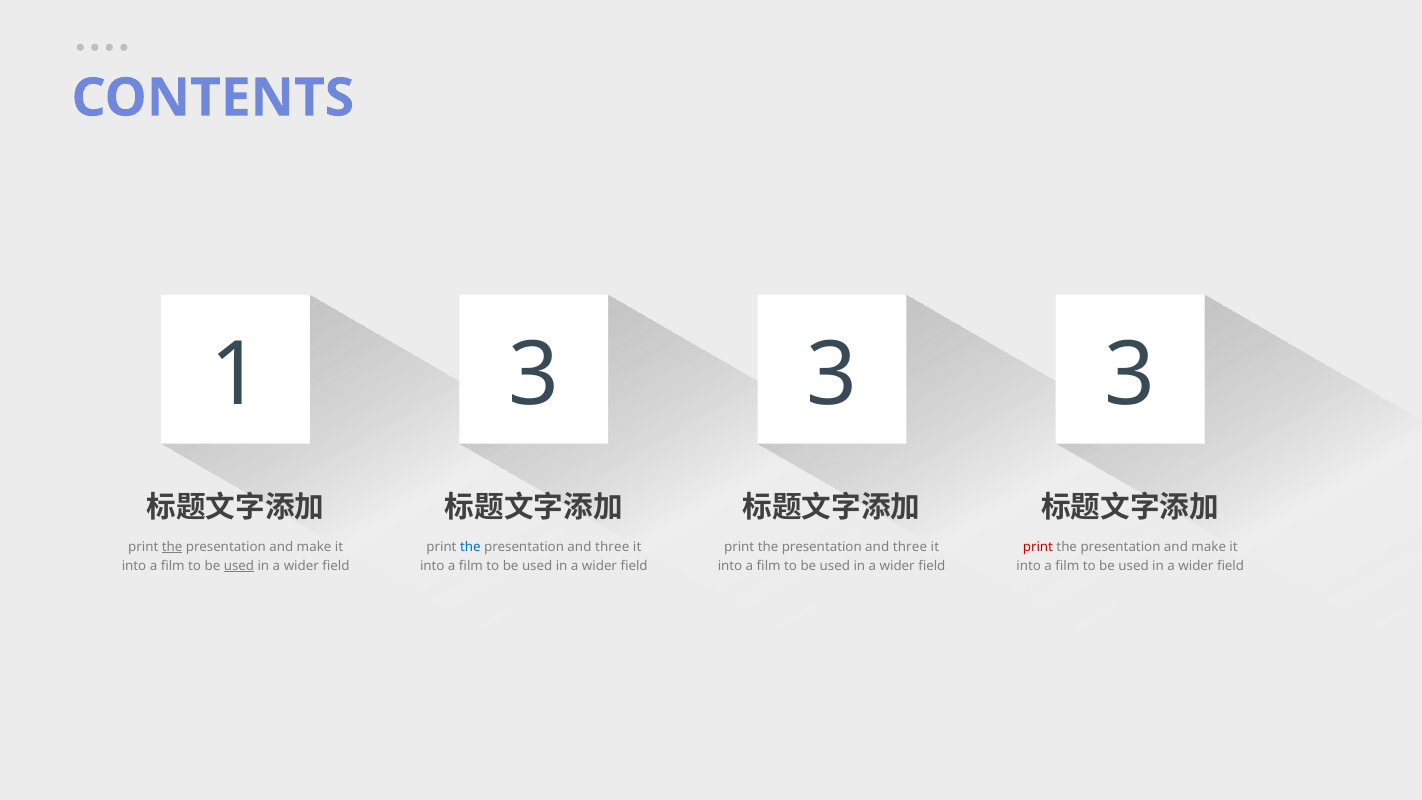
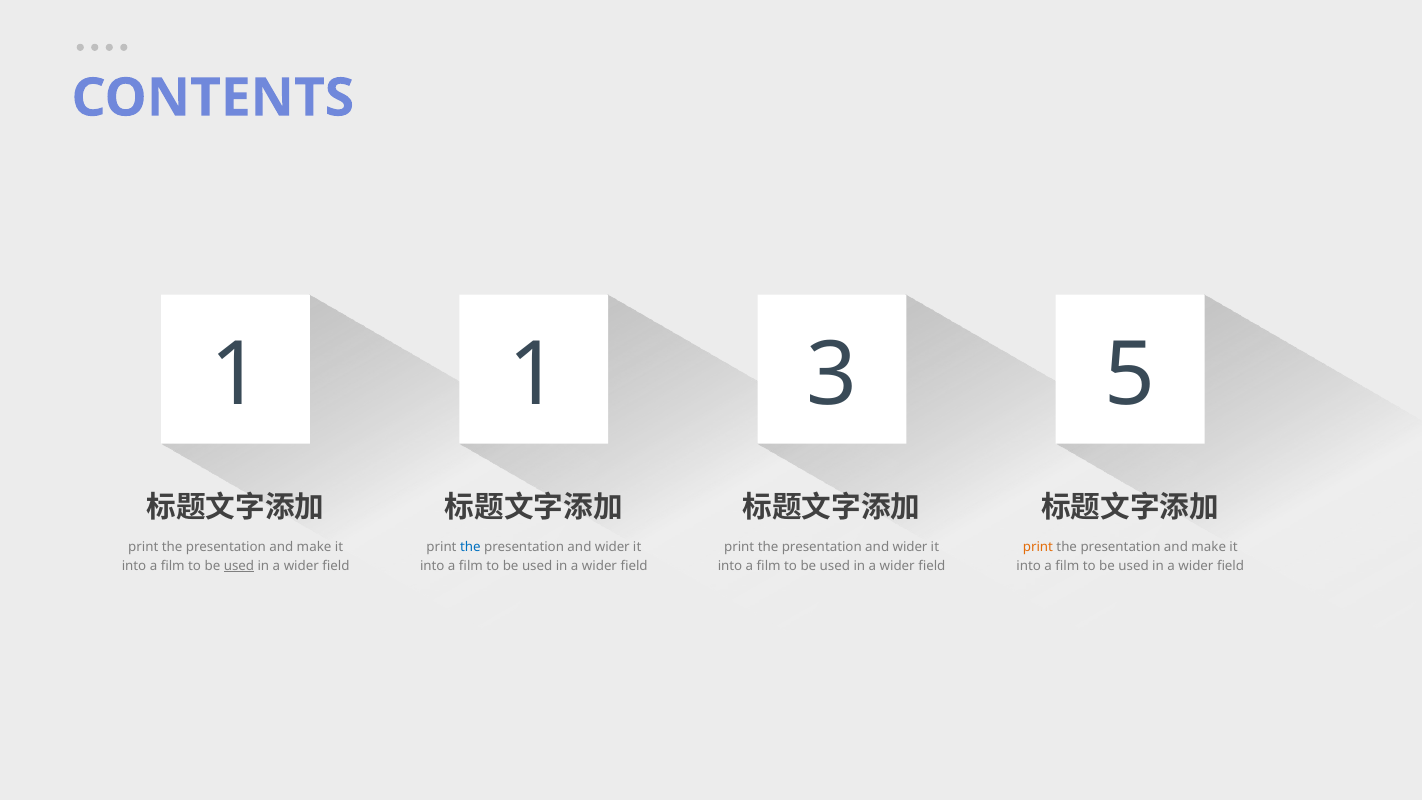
1 3: 3 -> 1
3 at (1130, 375): 3 -> 5
the at (172, 547) underline: present -> none
three at (612, 547): three -> wider
three at (910, 547): three -> wider
print at (1038, 547) colour: red -> orange
